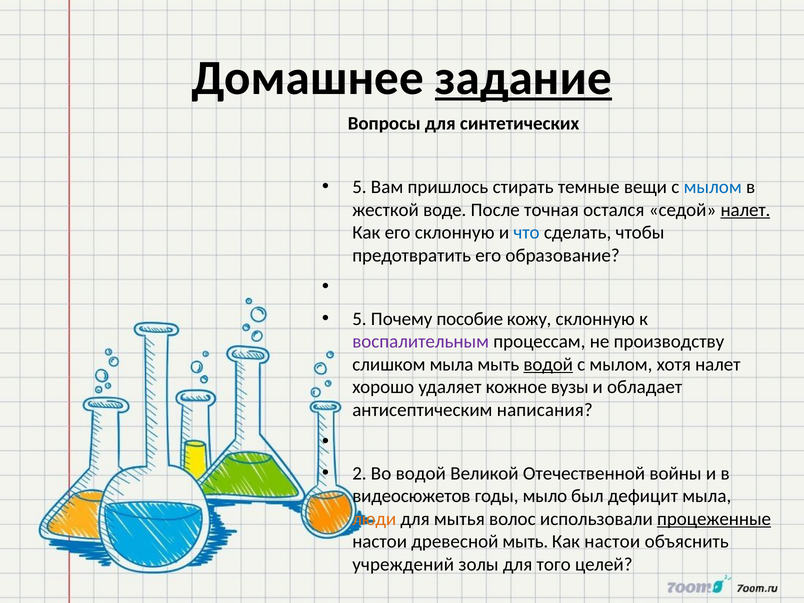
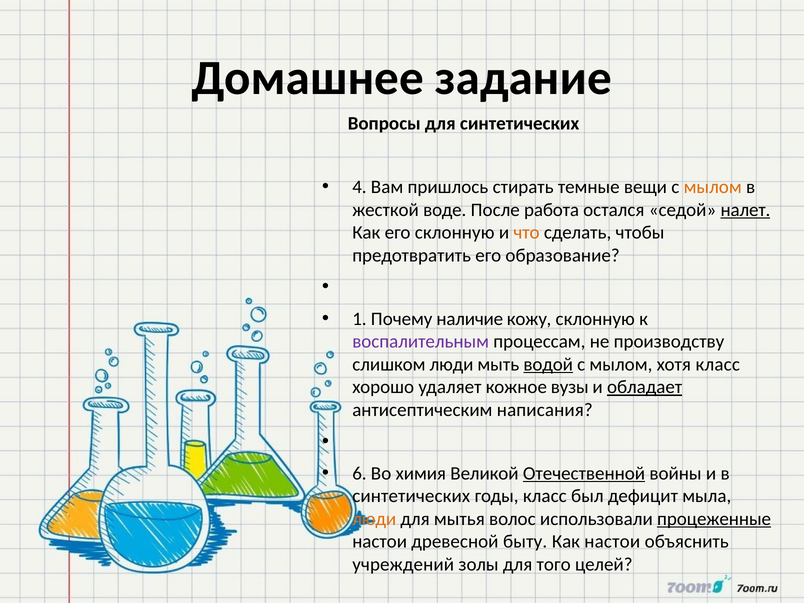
задание underline: present -> none
5 at (359, 187): 5 -> 4
мылом at (713, 187) colour: blue -> orange
точная: точная -> работа
что colour: blue -> orange
5 at (359, 319): 5 -> 1
пособие: пособие -> наличие
слишком мыла: мыла -> люди
хотя налет: налет -> класс
обладает underline: none -> present
2: 2 -> 6
Во водой: водой -> химия
Отечественной underline: none -> present
видеосюжетов at (411, 496): видеосюжетов -> синтетических
годы мыло: мыло -> класс
древесной мыть: мыть -> быту
